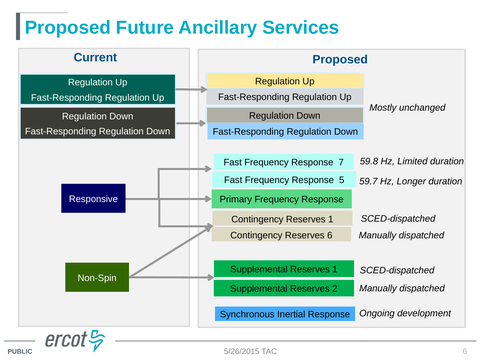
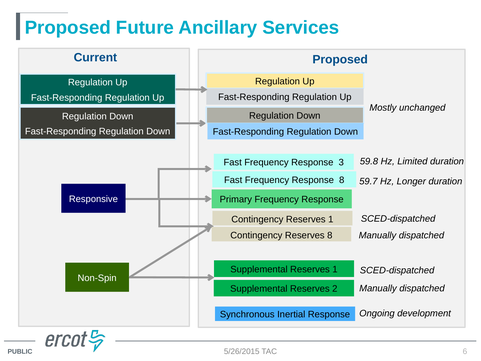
7: 7 -> 3
Response 5: 5 -> 8
Reserves 6: 6 -> 8
